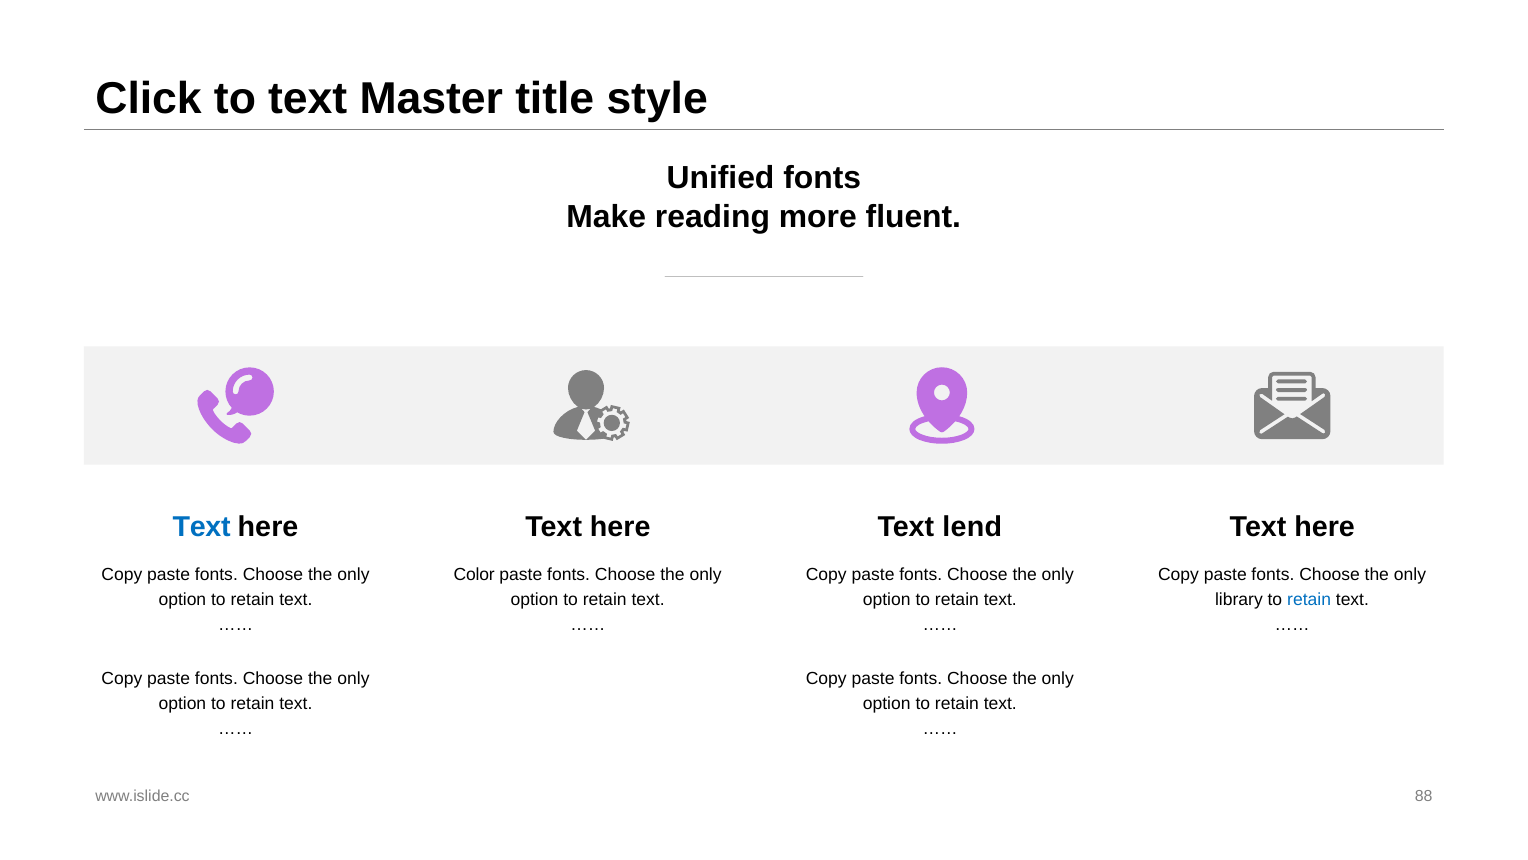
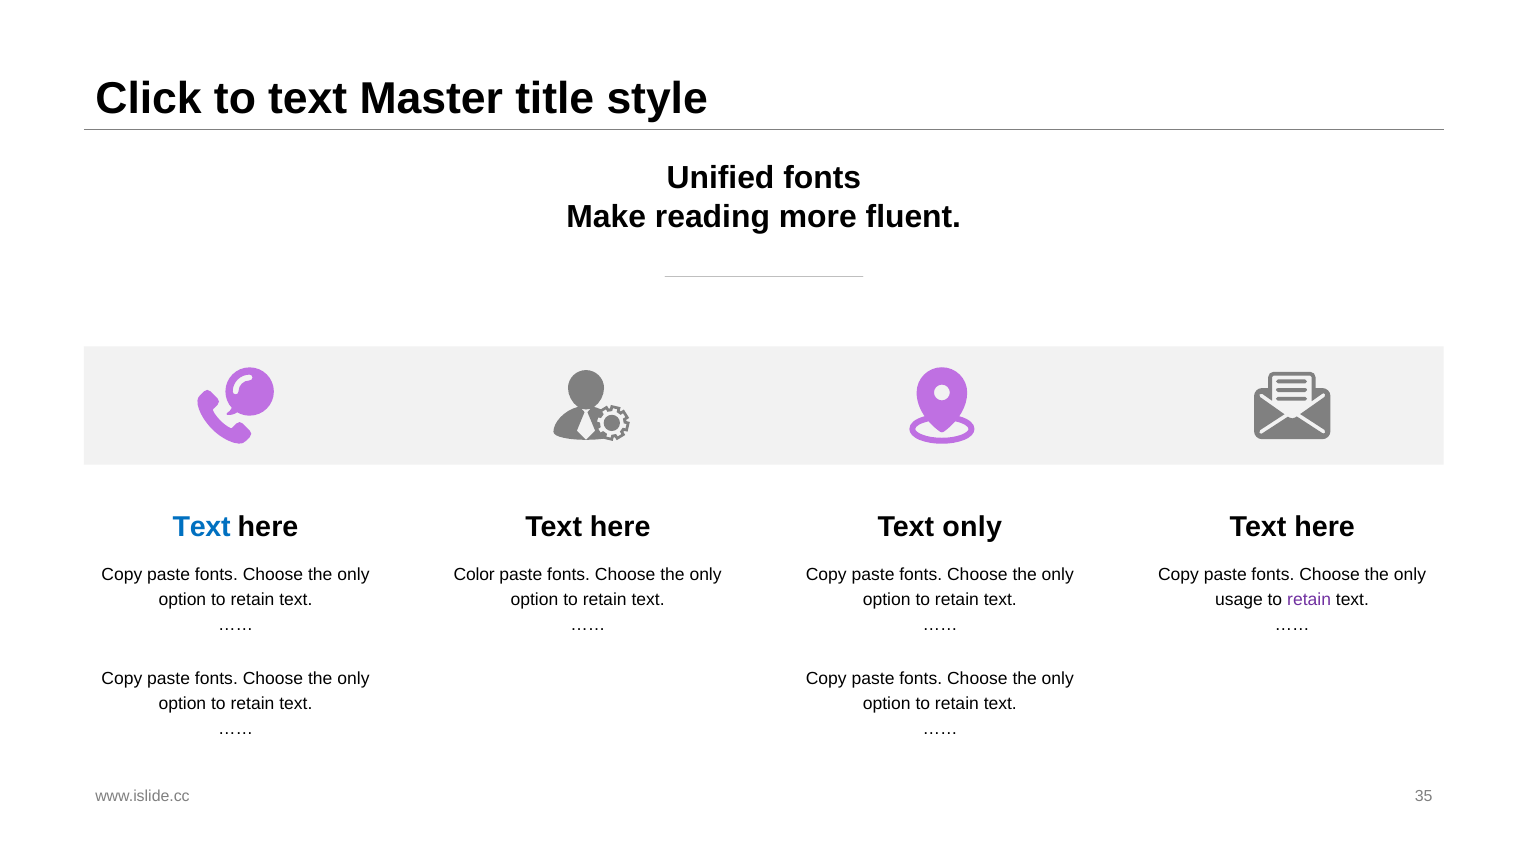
Text lend: lend -> only
library: library -> usage
retain at (1309, 599) colour: blue -> purple
88: 88 -> 35
